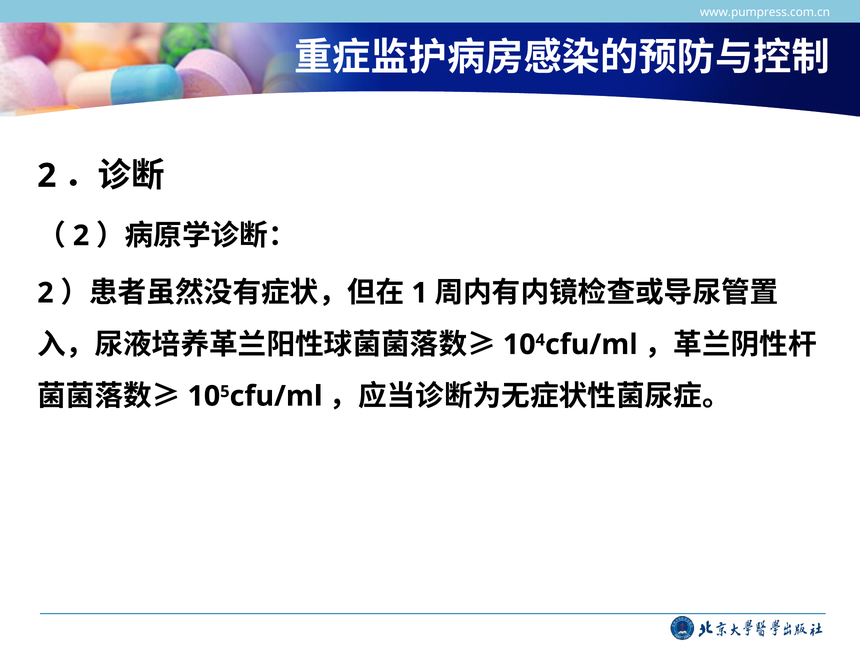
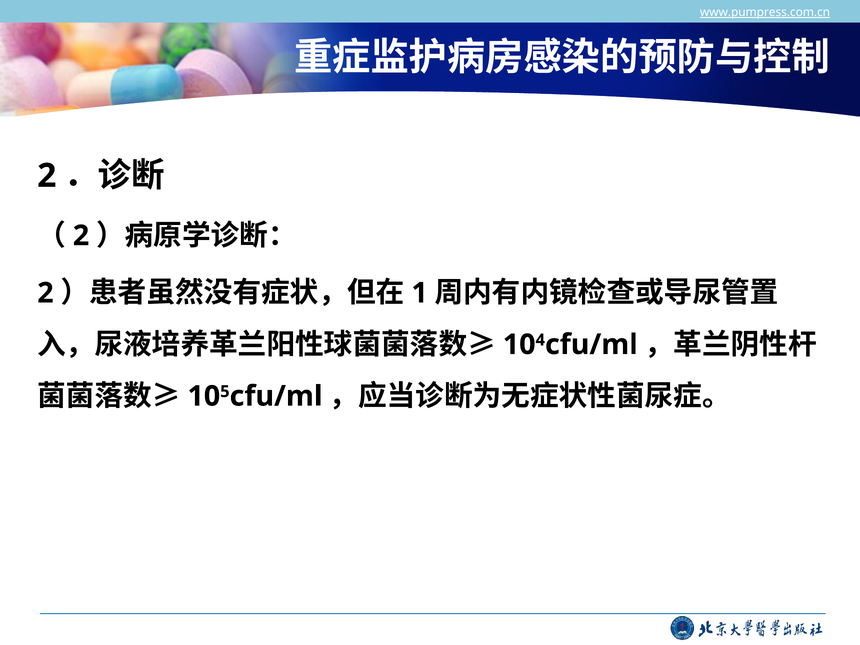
www.pumpress.com.cn underline: none -> present
